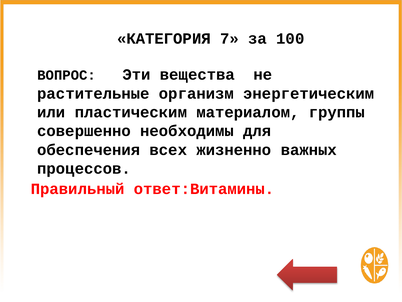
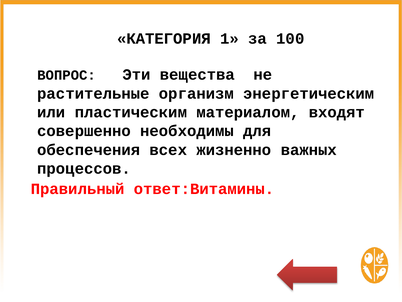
7: 7 -> 1
группы: группы -> входят
